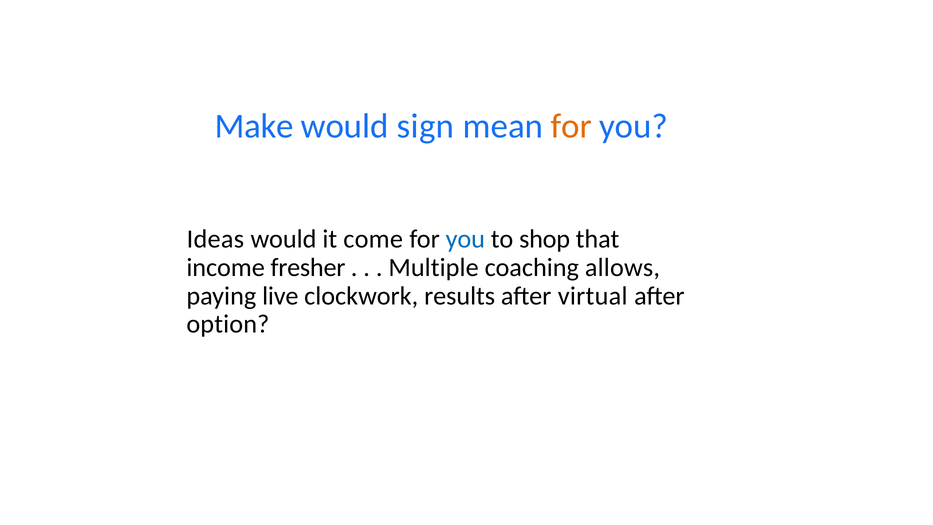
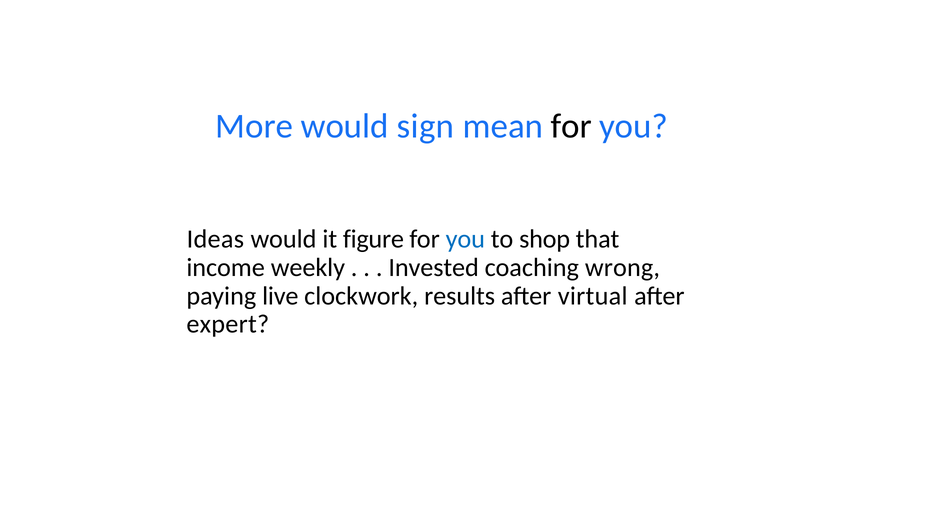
Make: Make -> More
for at (571, 126) colour: orange -> black
come: come -> figure
fresher: fresher -> weekly
Multiple: Multiple -> Invested
allows: allows -> wrong
option: option -> expert
